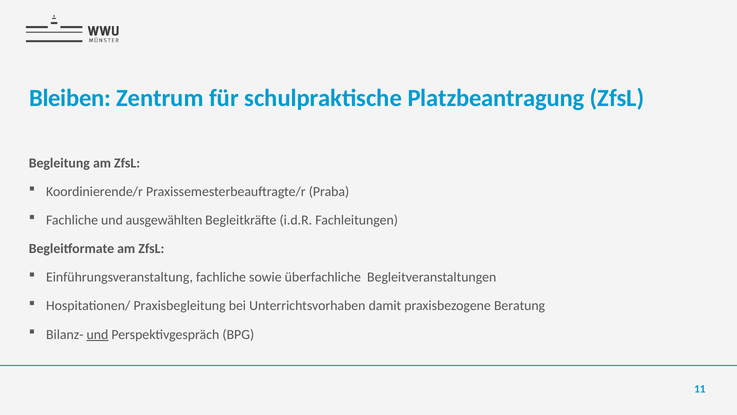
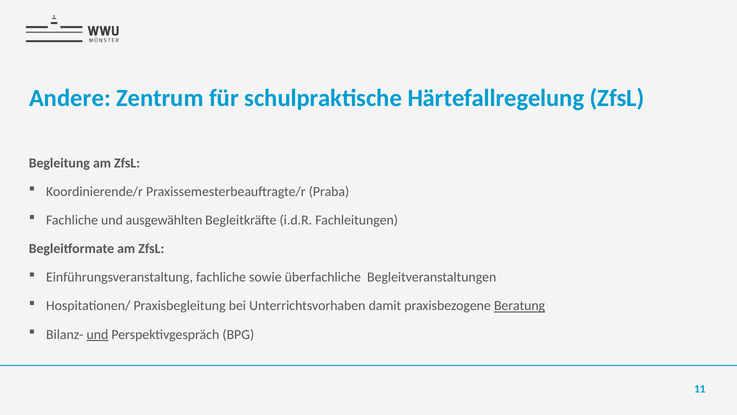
Bleiben: Bleiben -> Andere
Platzbeantragung: Platzbeantragung -> Härtefallregelung
Beratung underline: none -> present
